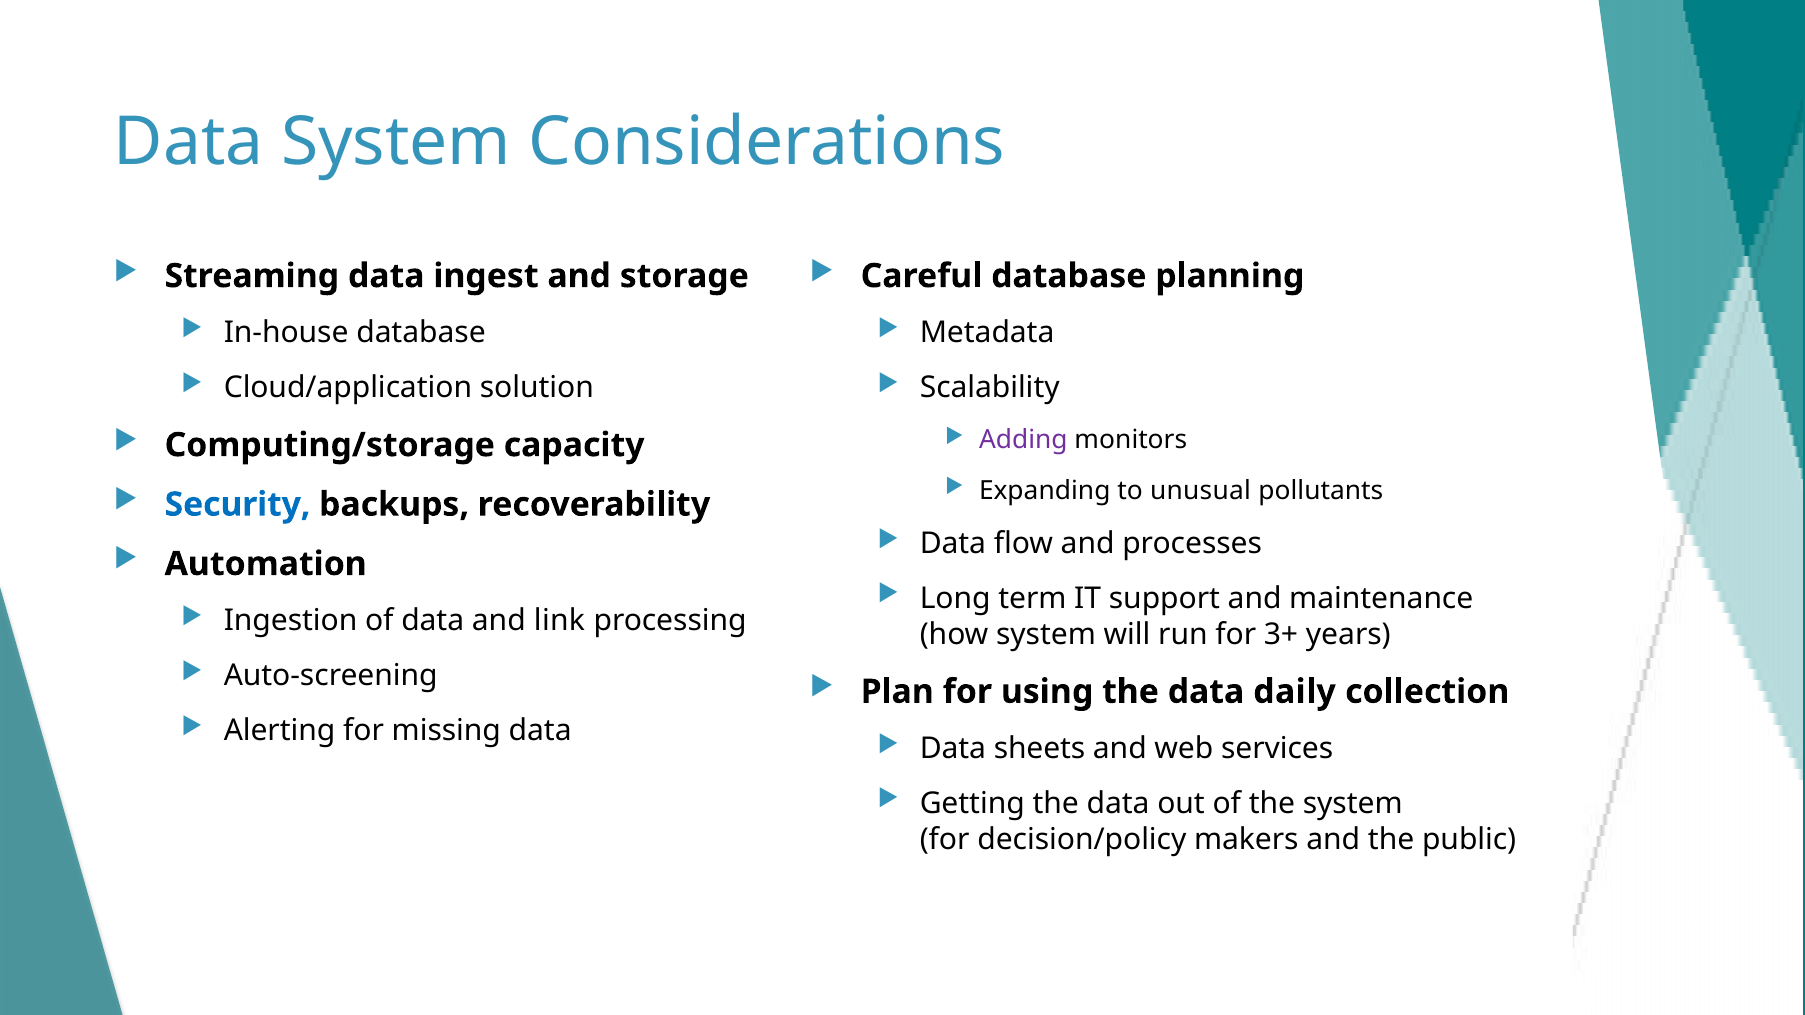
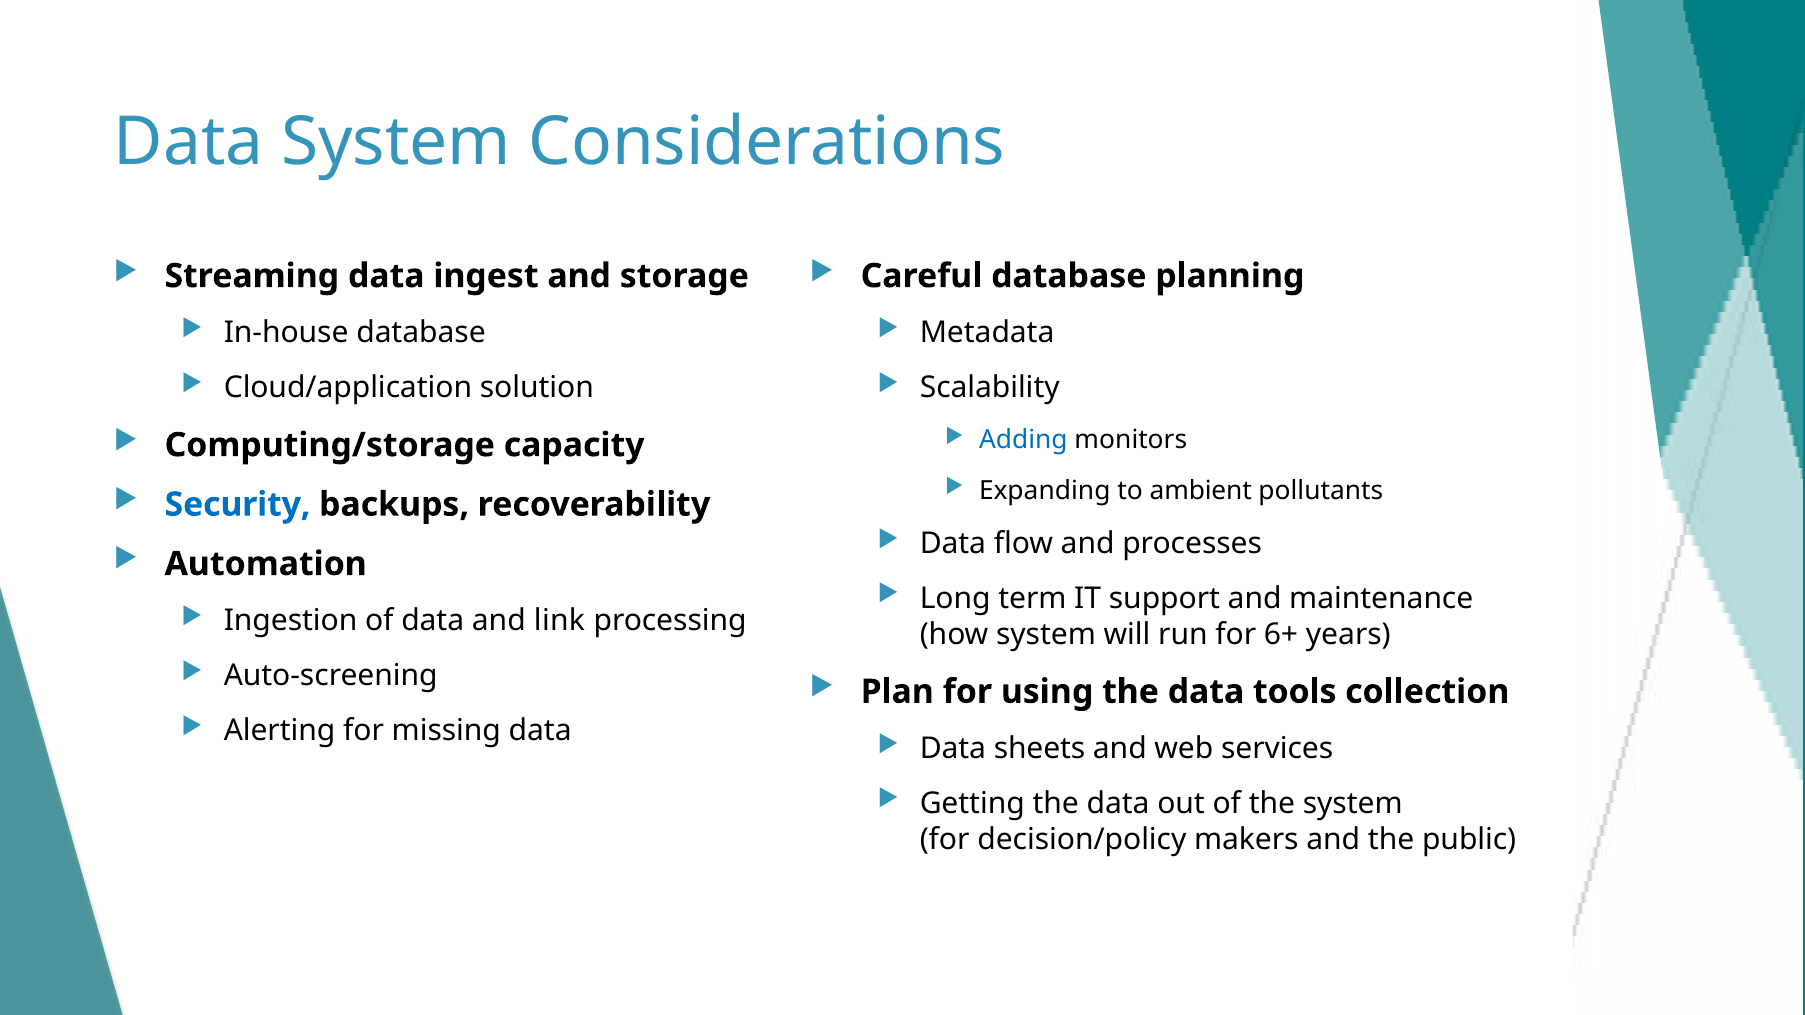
Adding colour: purple -> blue
unusual: unusual -> ambient
3+: 3+ -> 6+
daily: daily -> tools
